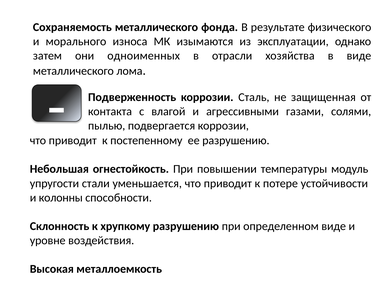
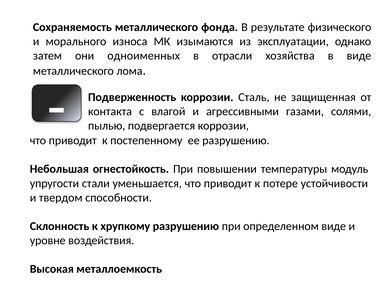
колонны: колонны -> твердом
